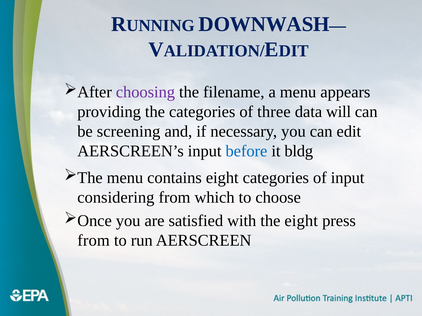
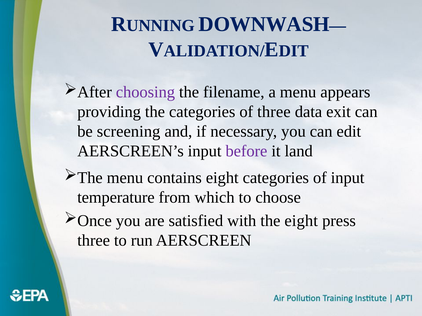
will: will -> exit
before colour: blue -> purple
bldg: bldg -> land
considering: considering -> temperature
from at (94, 241): from -> three
